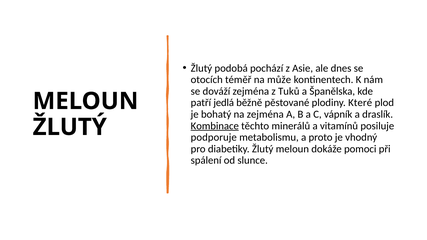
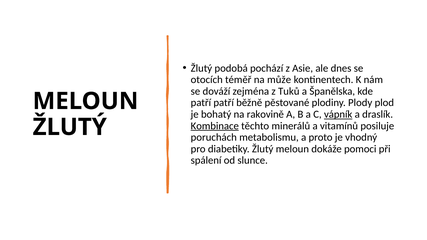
patří jedlá: jedlá -> patří
Které: Které -> Plody
na zejména: zejména -> rakovině
vápník underline: none -> present
podporuje: podporuje -> poruchách
